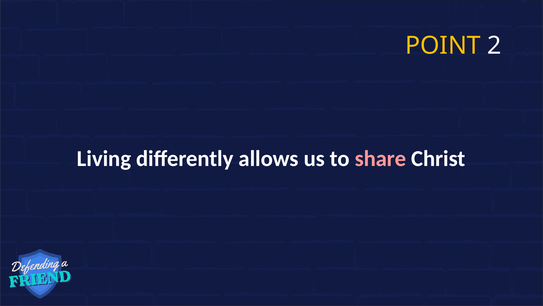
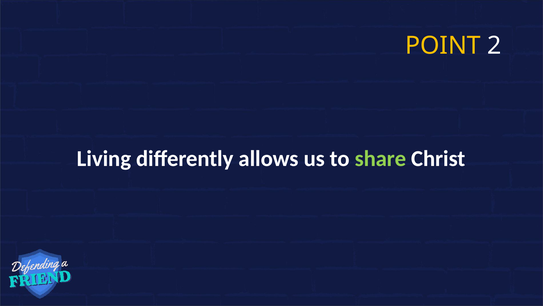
share colour: pink -> light green
